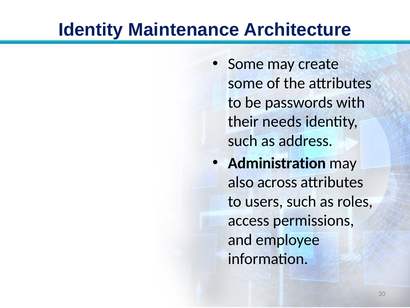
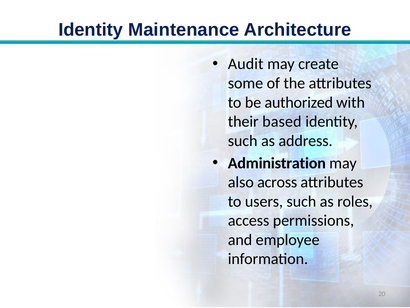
Some at (246, 64): Some -> Audit
passwords: passwords -> authorized
needs: needs -> based
